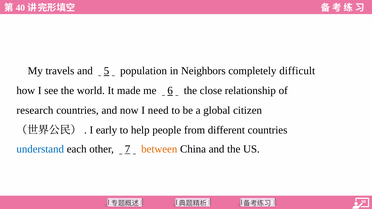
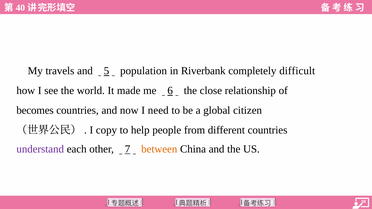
Neighbors: Neighbors -> Riverbank
research: research -> becomes
early: early -> copy
understand colour: blue -> purple
